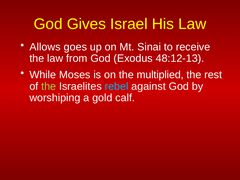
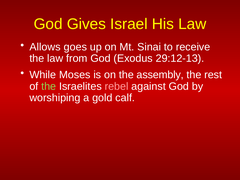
48:12-13: 48:12-13 -> 29:12-13
multiplied: multiplied -> assembly
rebel colour: light blue -> pink
